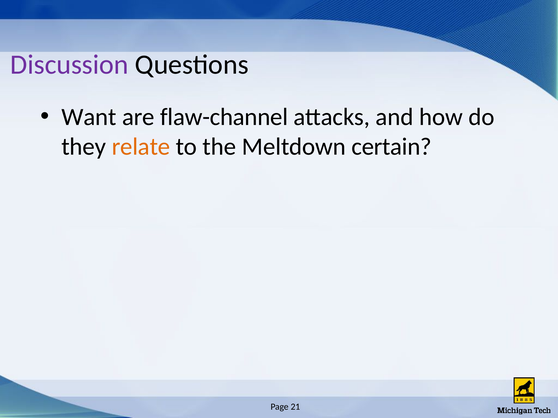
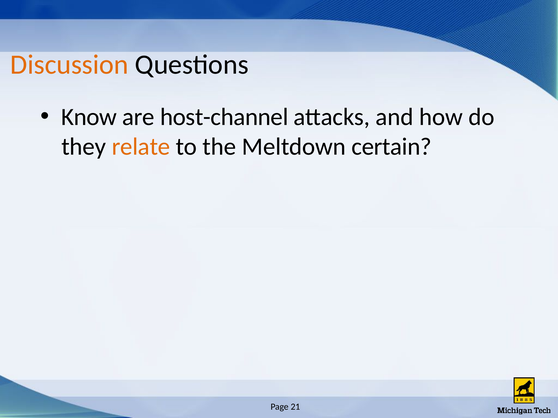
Discussion colour: purple -> orange
Want: Want -> Know
flaw-channel: flaw-channel -> host-channel
